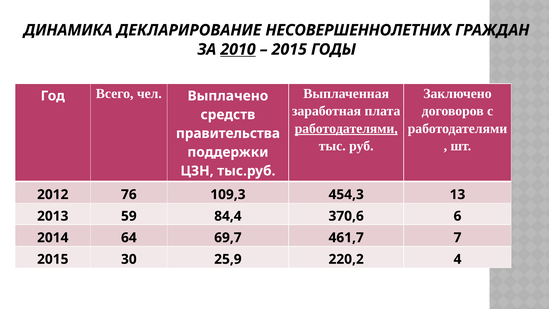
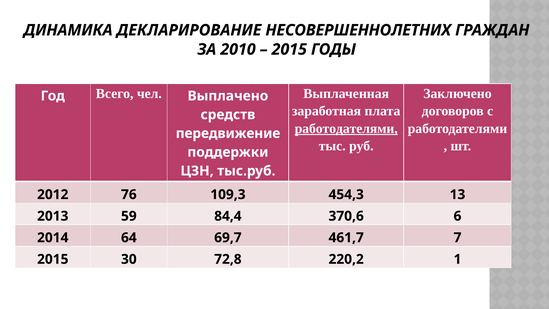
2010 underline: present -> none
правительства: правительства -> передвижение
25,9: 25,9 -> 72,8
4: 4 -> 1
